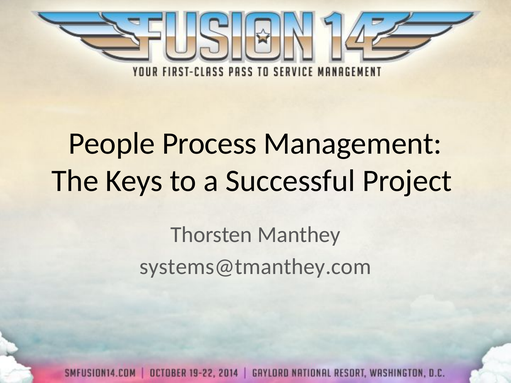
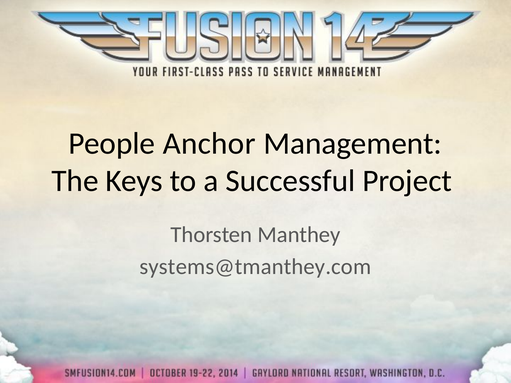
Process: Process -> Anchor
